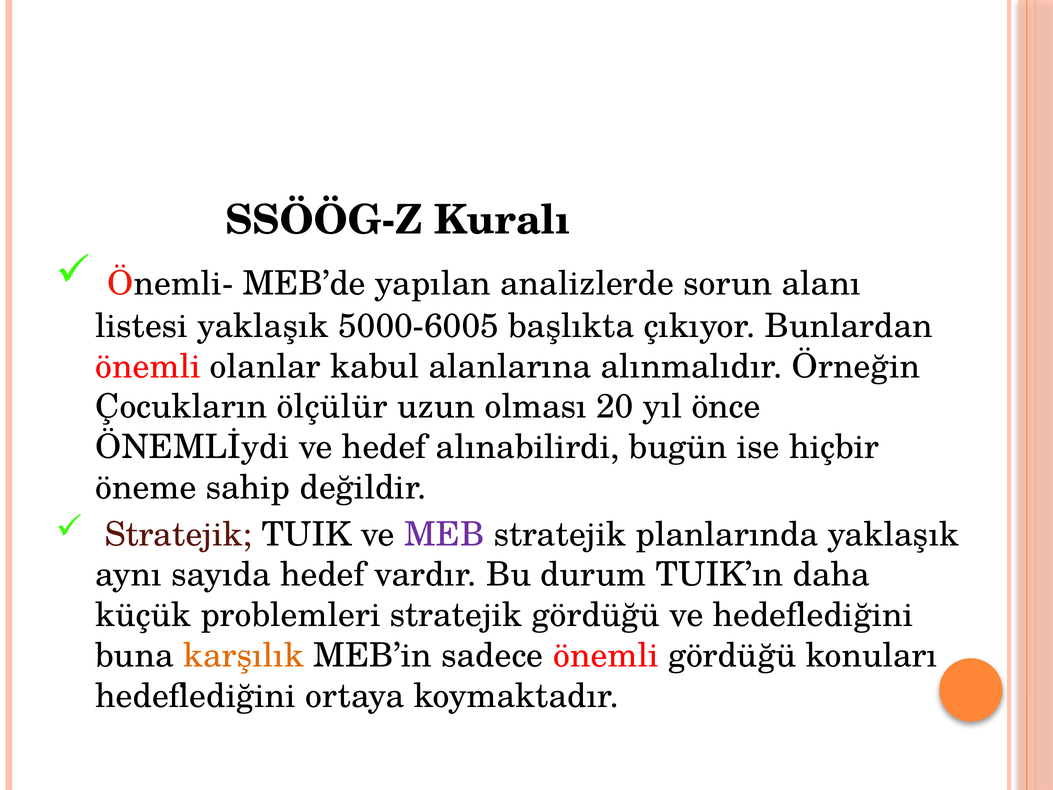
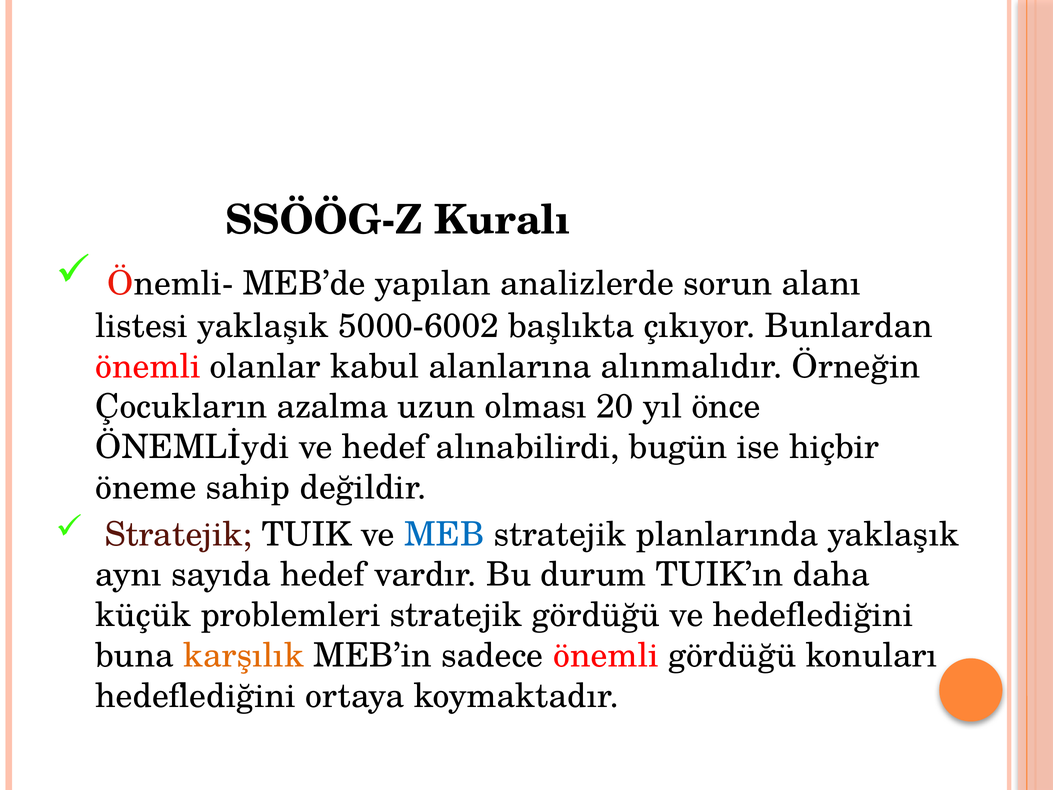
5000-6005: 5000-6005 -> 5000-6002
ölçülür: ölçülür -> azalma
MEB colour: purple -> blue
